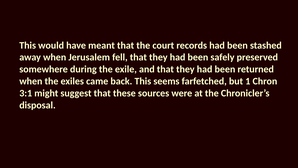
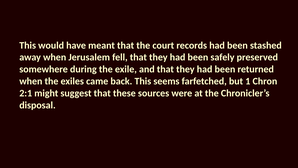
3:1: 3:1 -> 2:1
